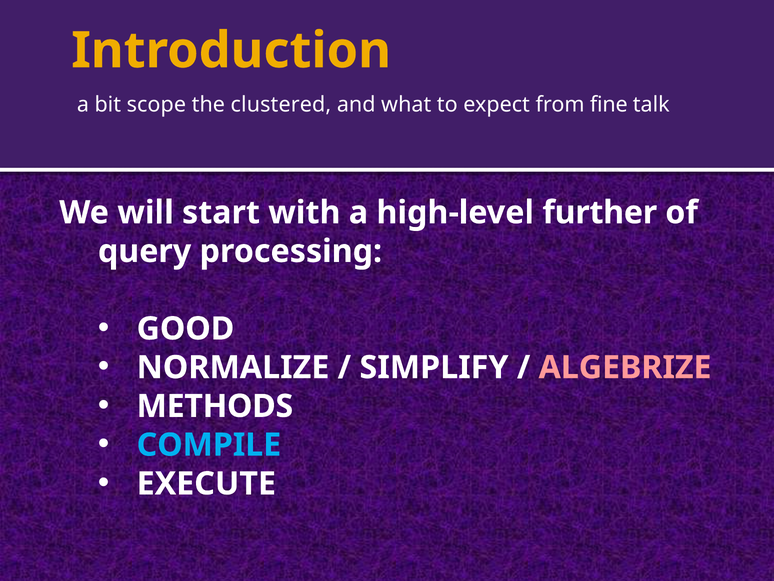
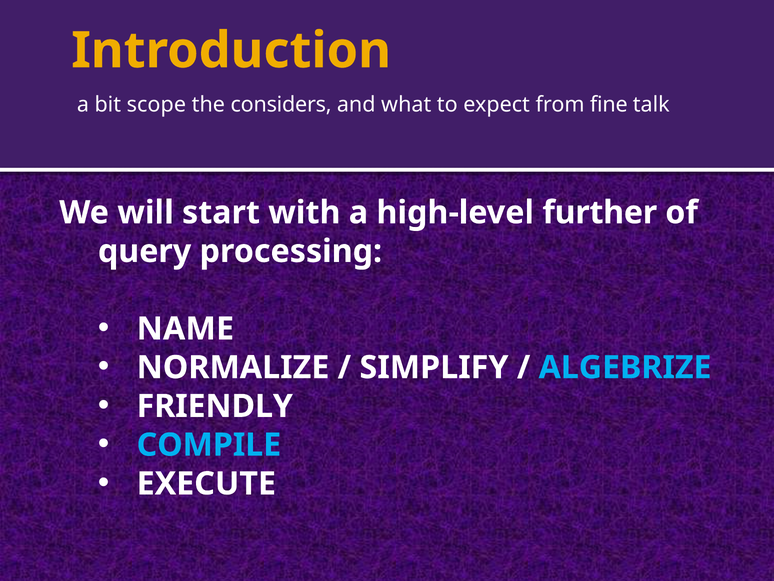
clustered: clustered -> considers
GOOD: GOOD -> NAME
ALGEBRIZE colour: pink -> light blue
METHODS: METHODS -> FRIENDLY
